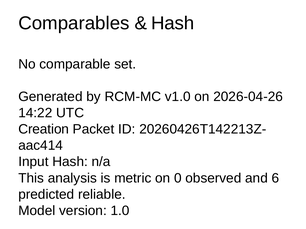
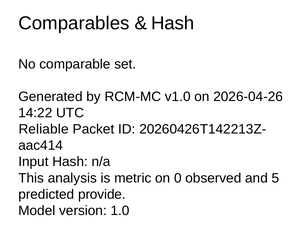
Creation: Creation -> Reliable
6: 6 -> 5
reliable: reliable -> provide
